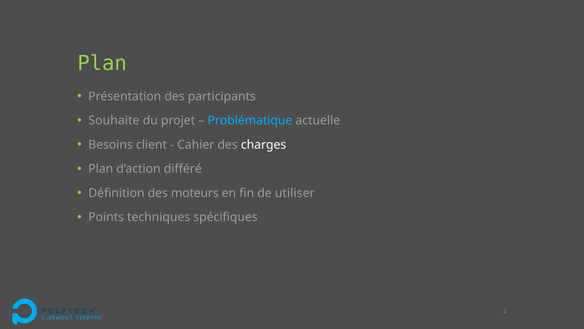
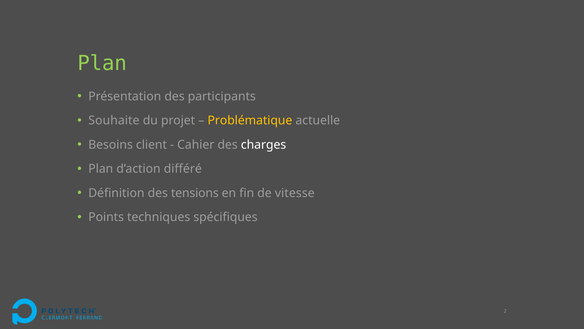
Problématique colour: light blue -> yellow
moteurs: moteurs -> tensions
utiliser: utiliser -> vitesse
